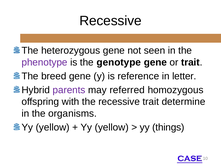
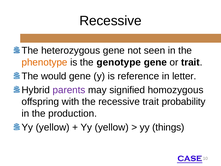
phenotype colour: purple -> orange
breed: breed -> would
referred: referred -> signified
determine: determine -> probability
organisms: organisms -> production
